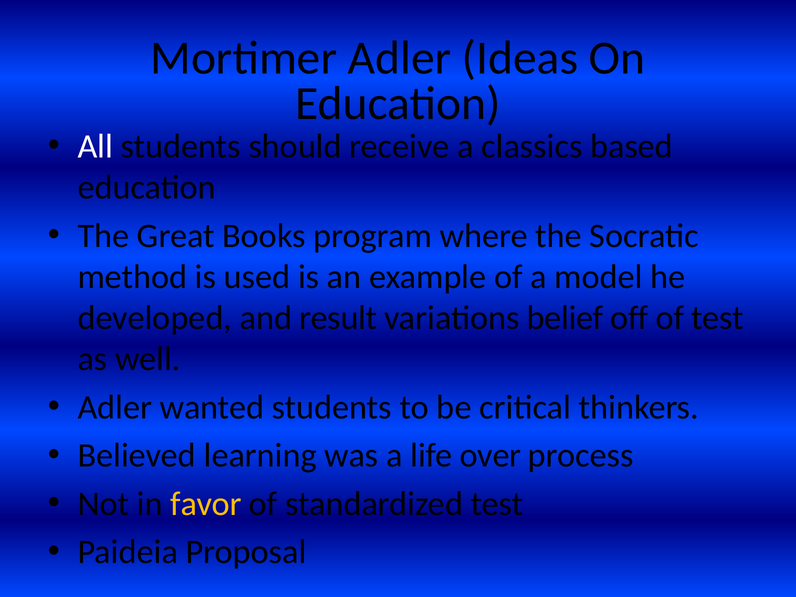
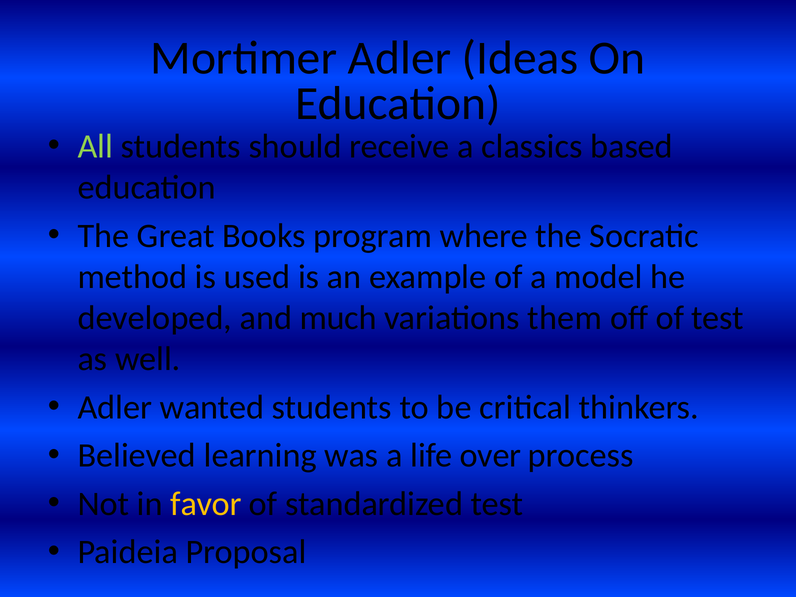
All colour: white -> light green
result: result -> much
belief: belief -> them
